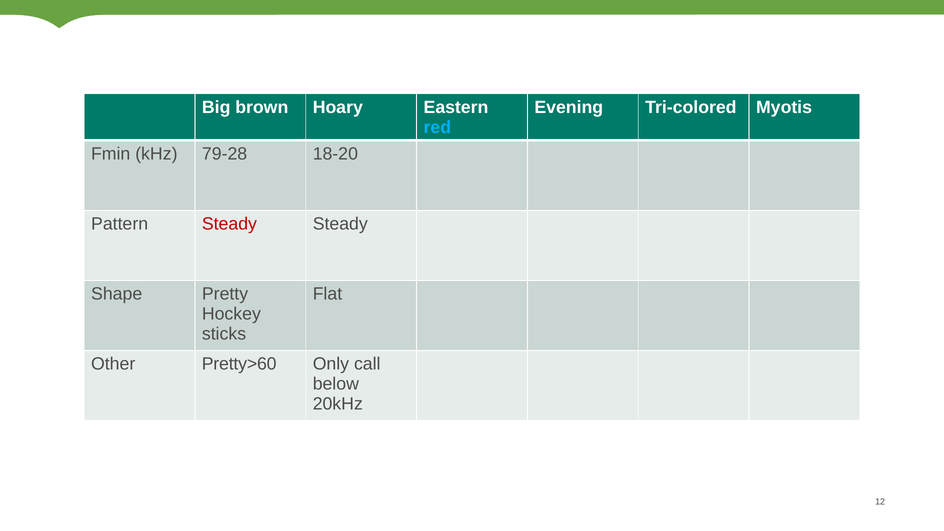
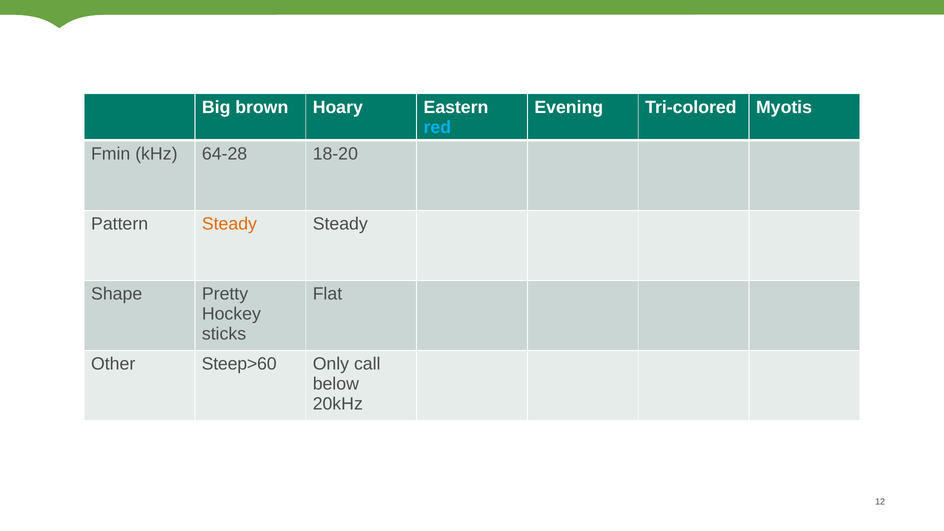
79-28: 79-28 -> 64-28
Steady at (229, 224) colour: red -> orange
Pretty>60: Pretty>60 -> Steep>60
